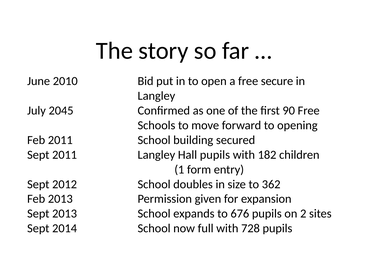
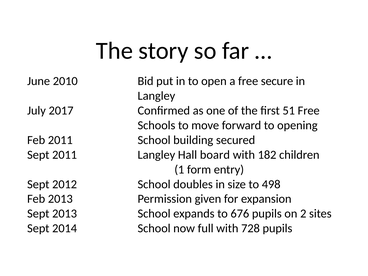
2045: 2045 -> 2017
90: 90 -> 51
Hall pupils: pupils -> board
362: 362 -> 498
